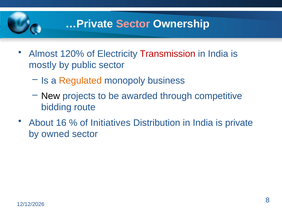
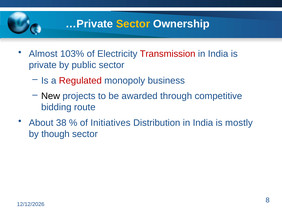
Sector at (133, 24) colour: pink -> yellow
120%: 120% -> 103%
mostly: mostly -> private
Regulated colour: orange -> red
16: 16 -> 38
private: private -> mostly
owned: owned -> though
